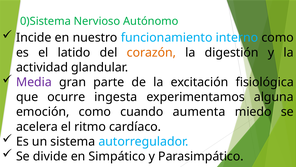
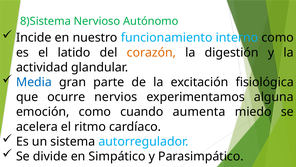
0)Sistema: 0)Sistema -> 8)Sistema
Media colour: purple -> blue
ingesta: ingesta -> nervios
